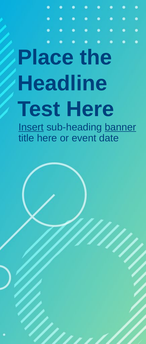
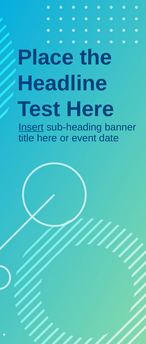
banner underline: present -> none
